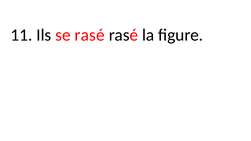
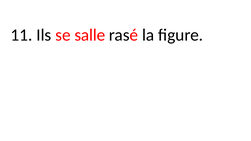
se rasé: rasé -> salle
